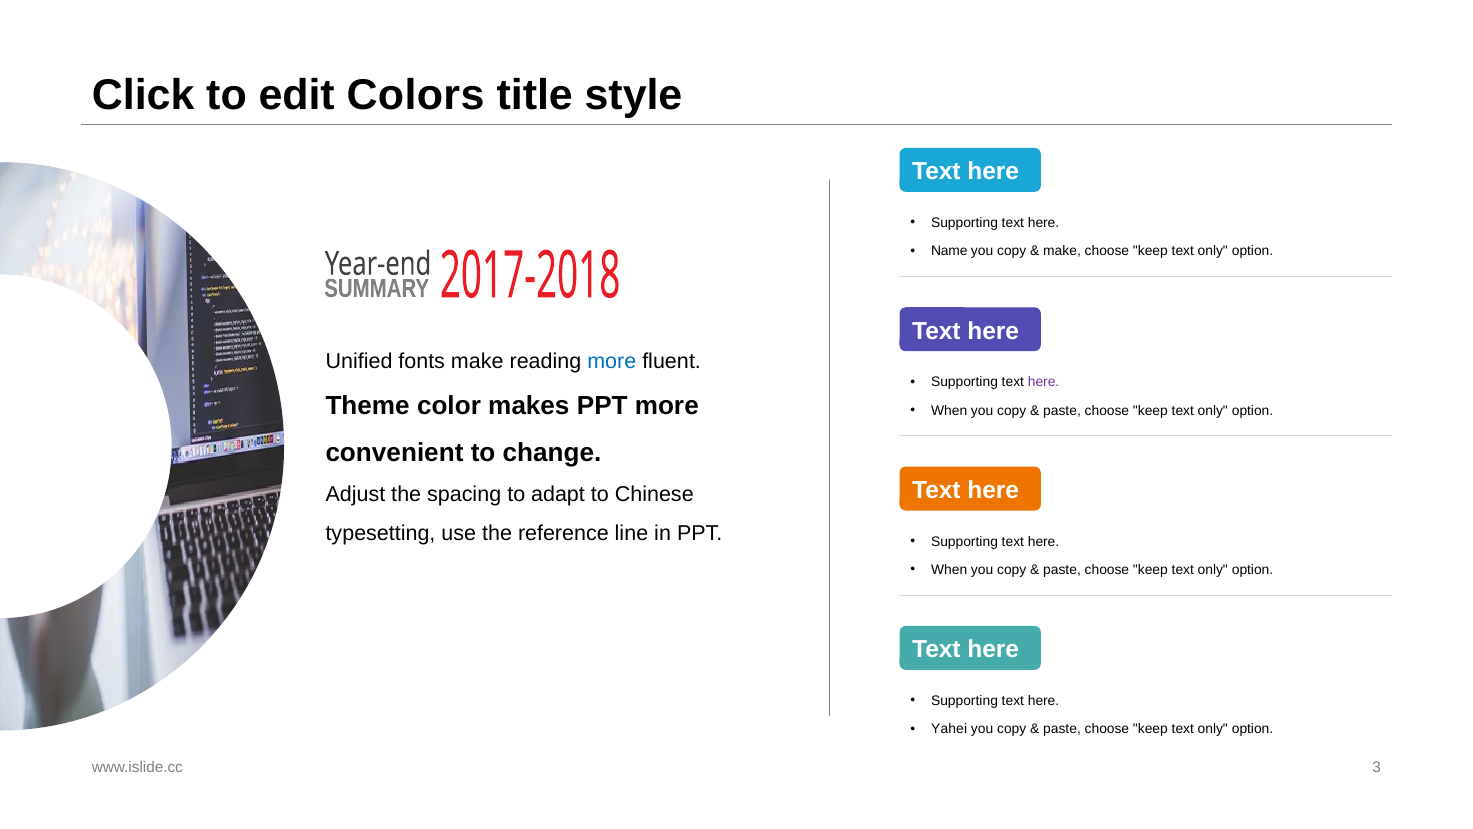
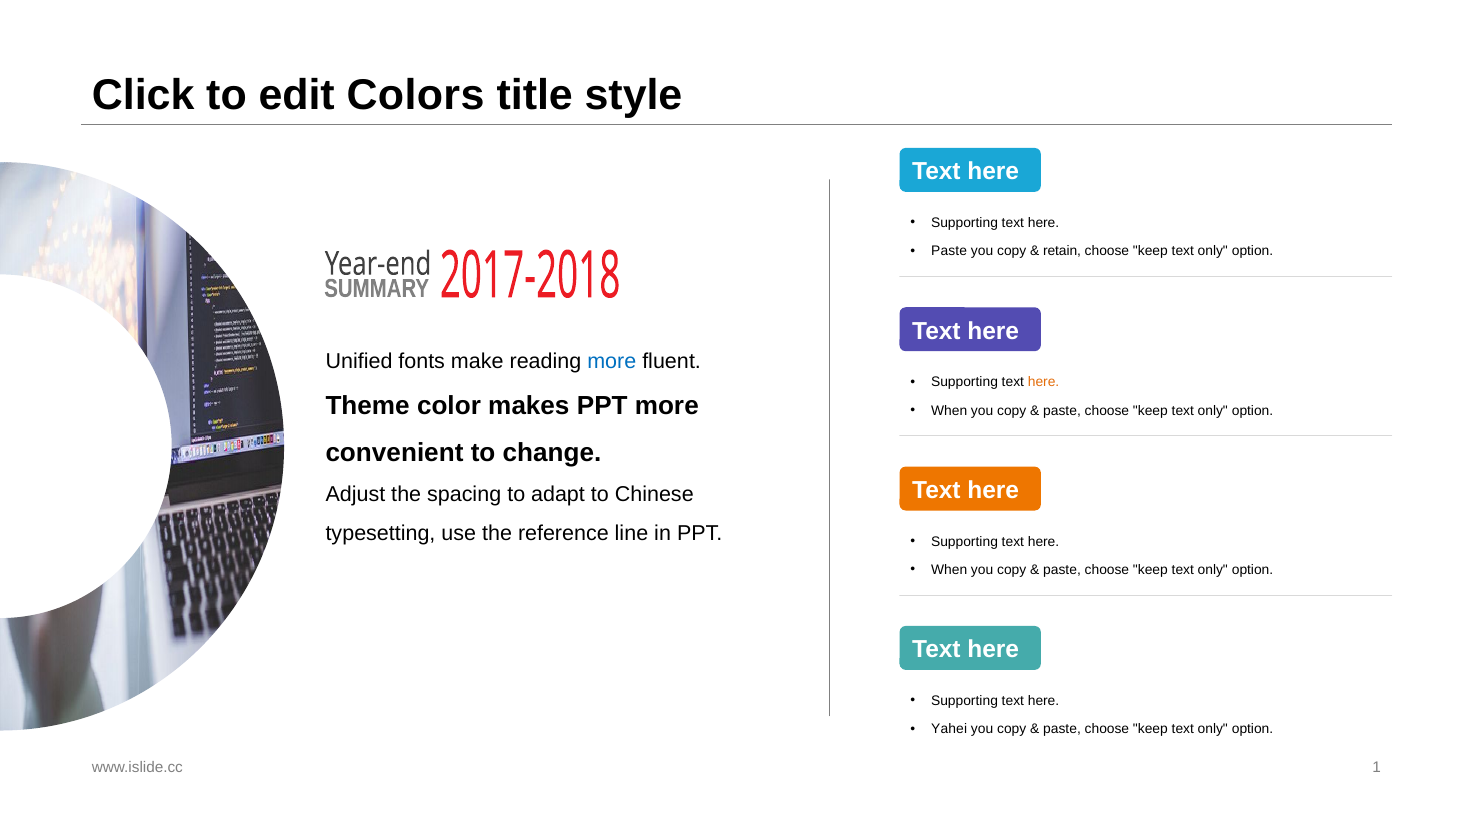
Name at (949, 251): Name -> Paste
make at (1062, 251): make -> retain
here at (1044, 382) colour: purple -> orange
3: 3 -> 1
